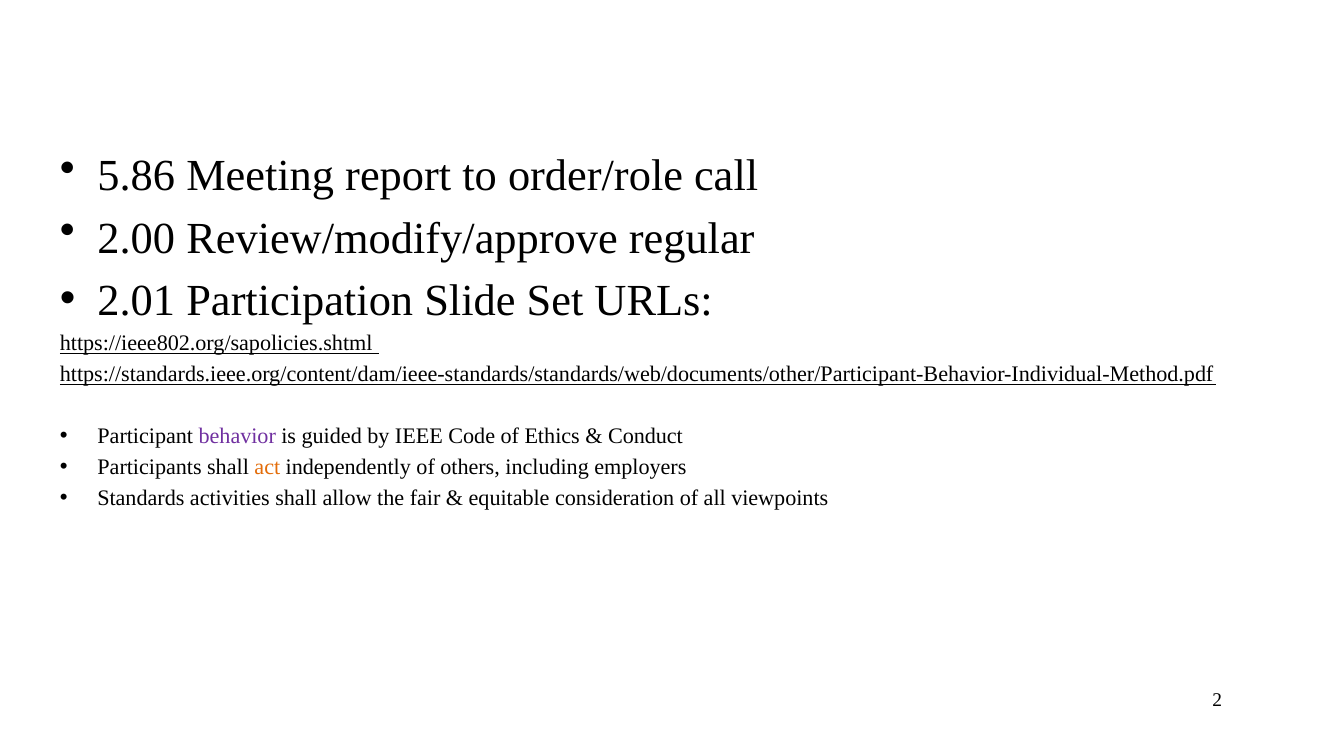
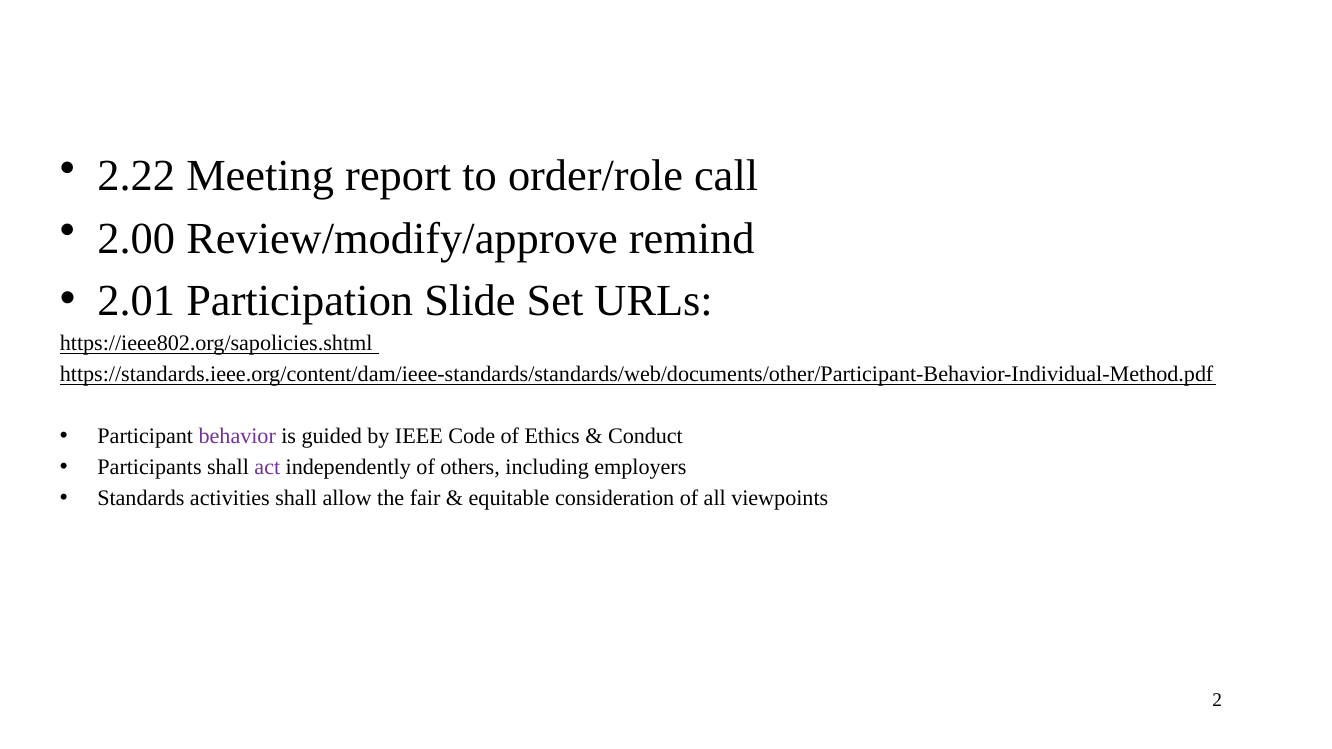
5.86: 5.86 -> 2.22
regular: regular -> remind
act colour: orange -> purple
